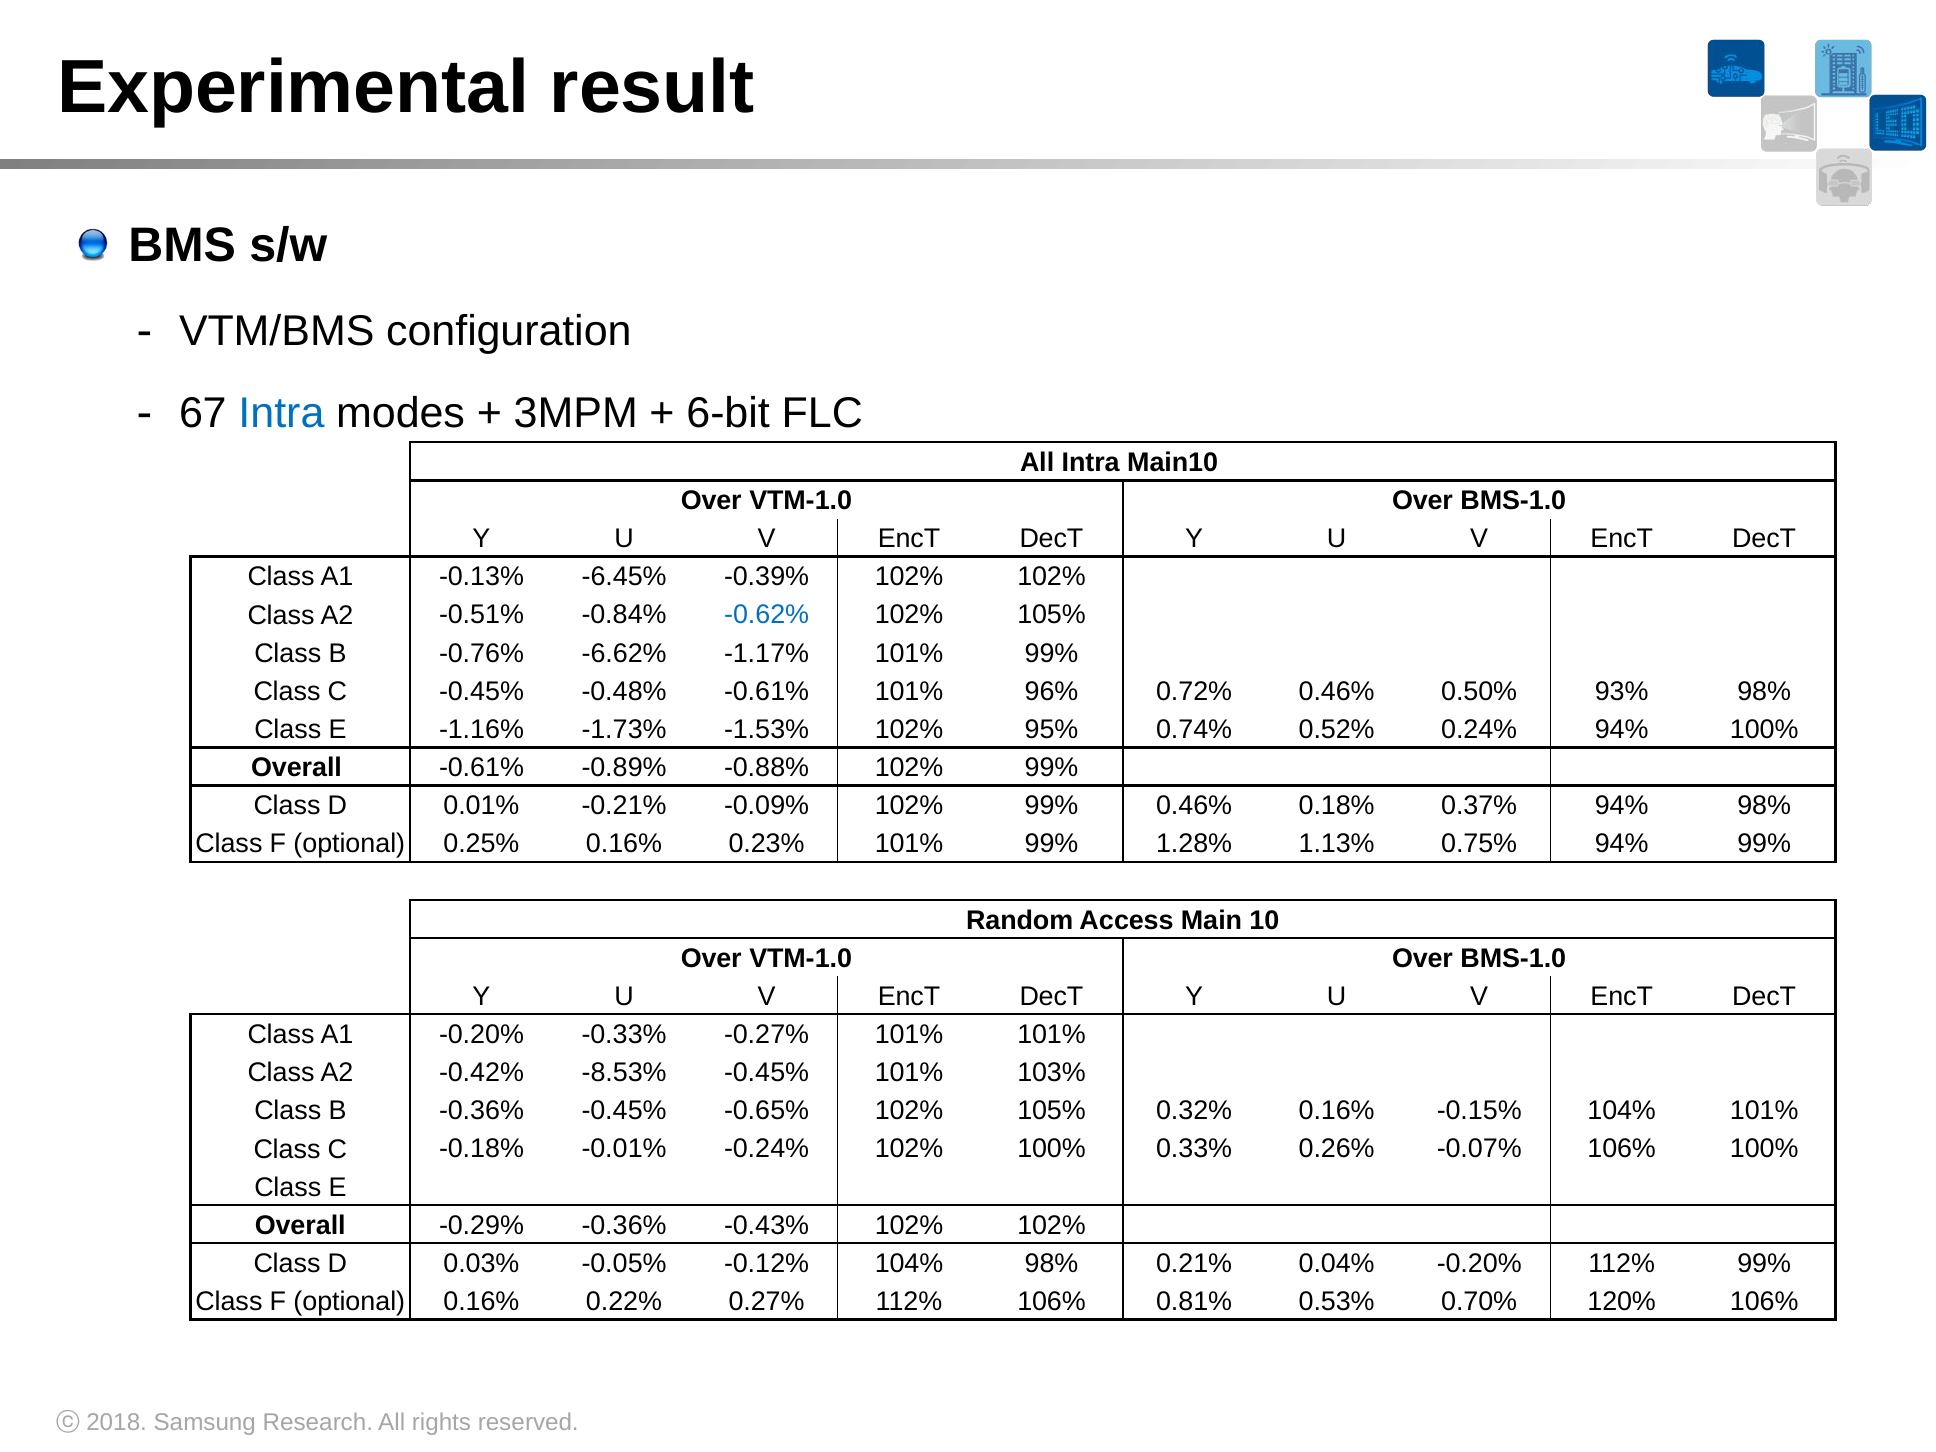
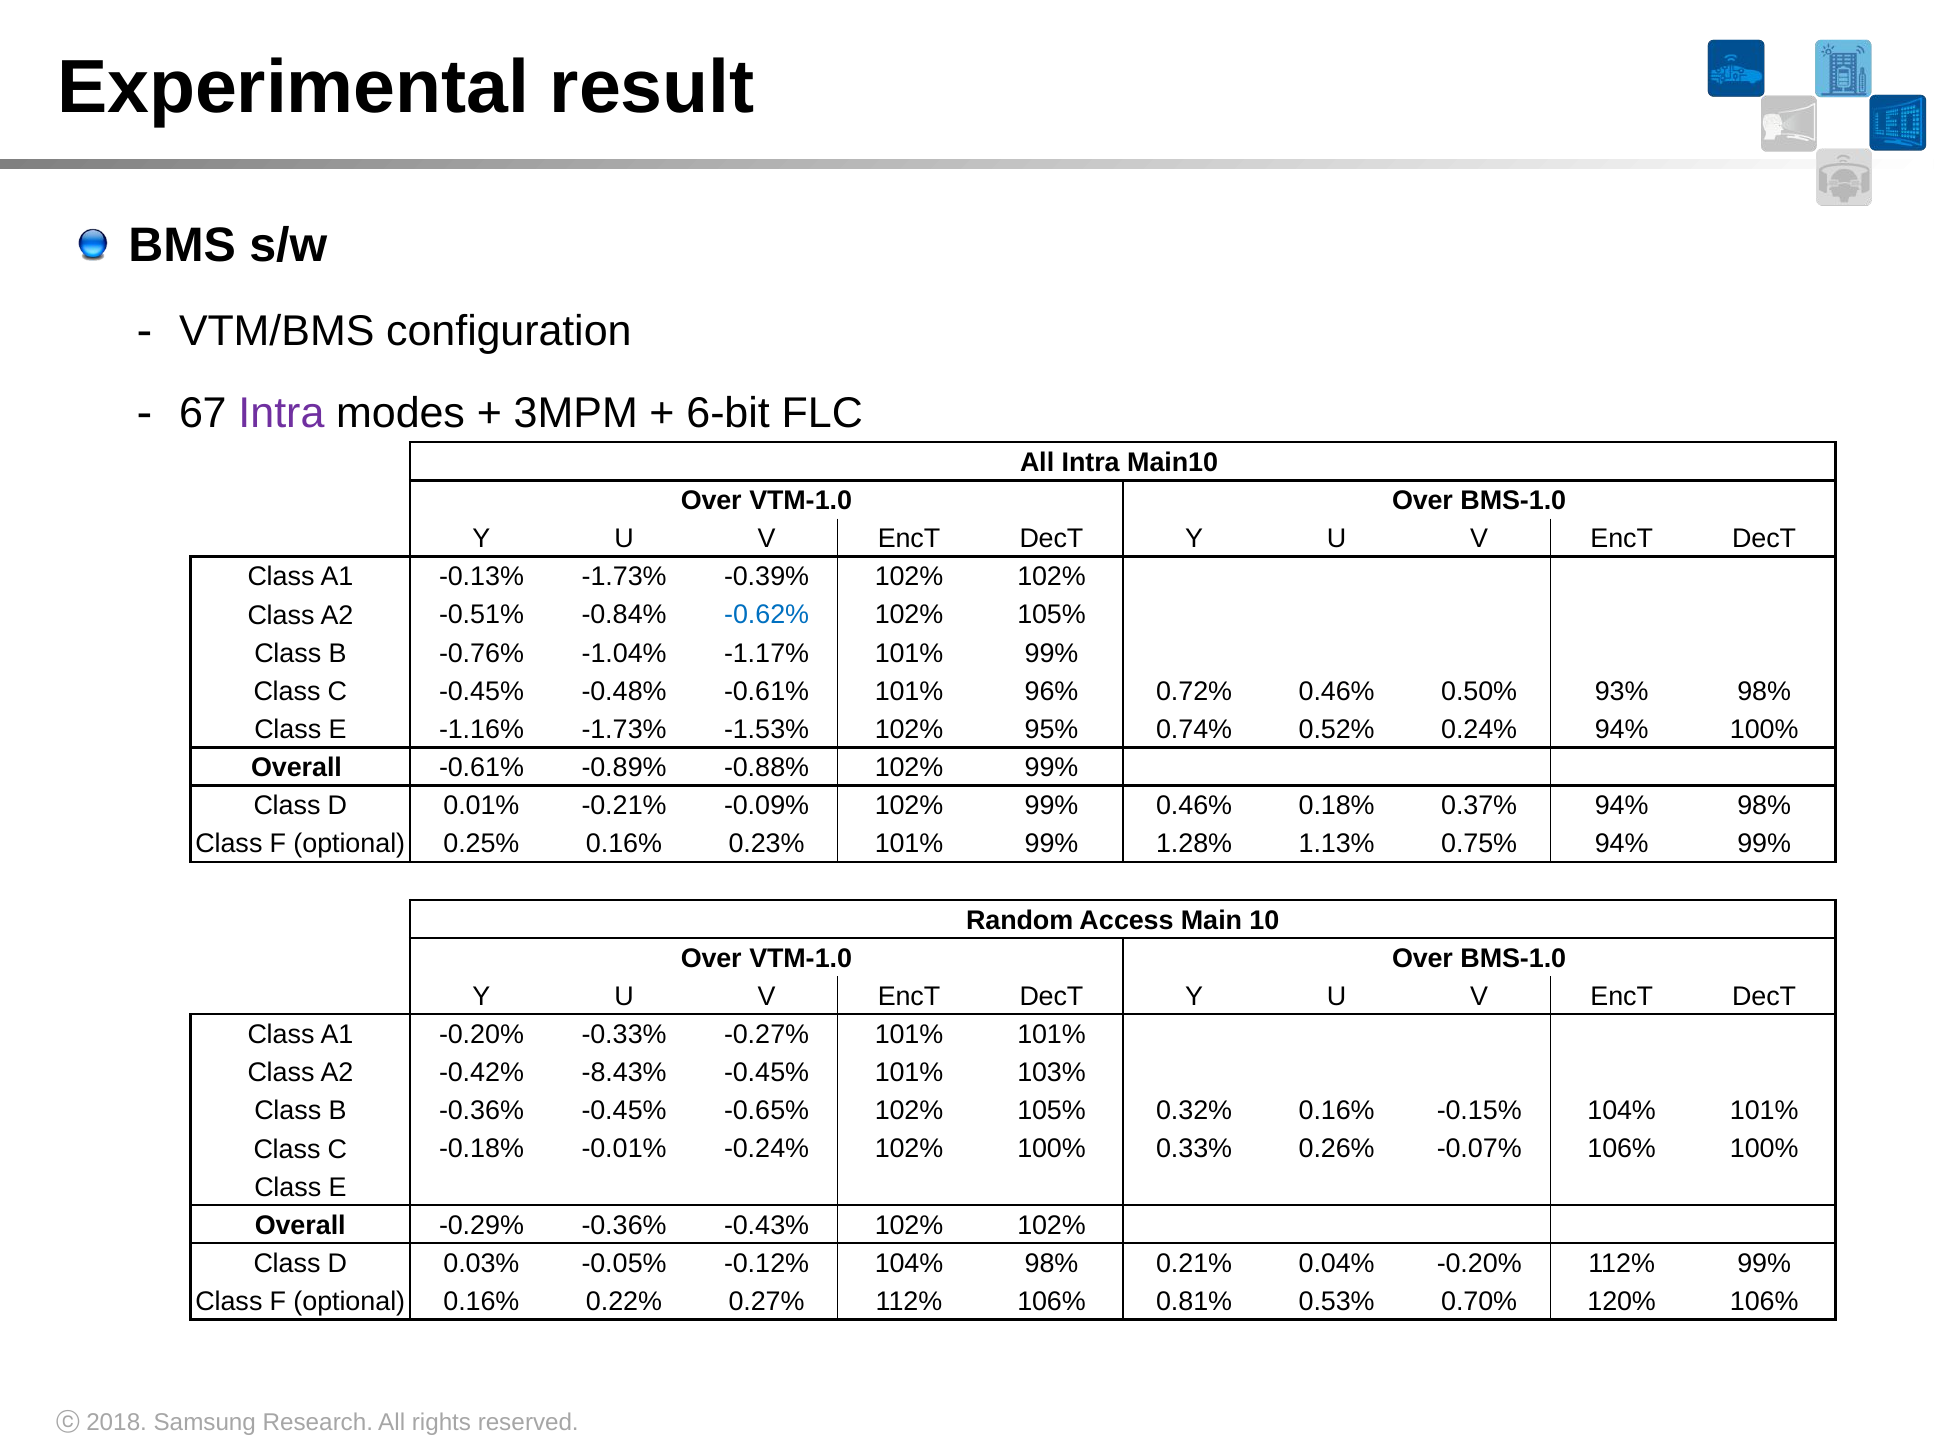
Intra at (281, 414) colour: blue -> purple
-0.13% -6.45%: -6.45% -> -1.73%
-6.62%: -6.62% -> -1.04%
-8.53%: -8.53% -> -8.43%
